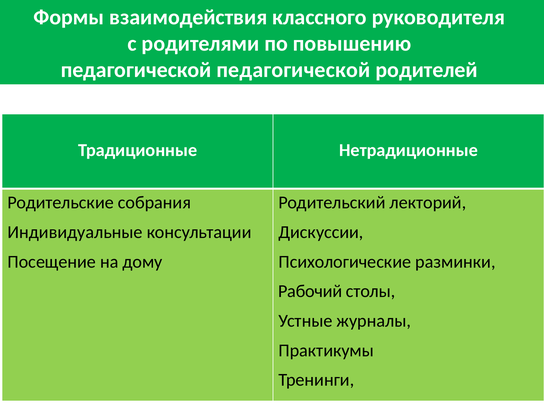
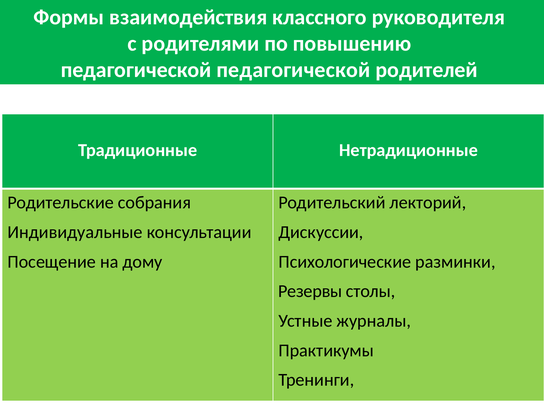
Рабочий: Рабочий -> Резервы
